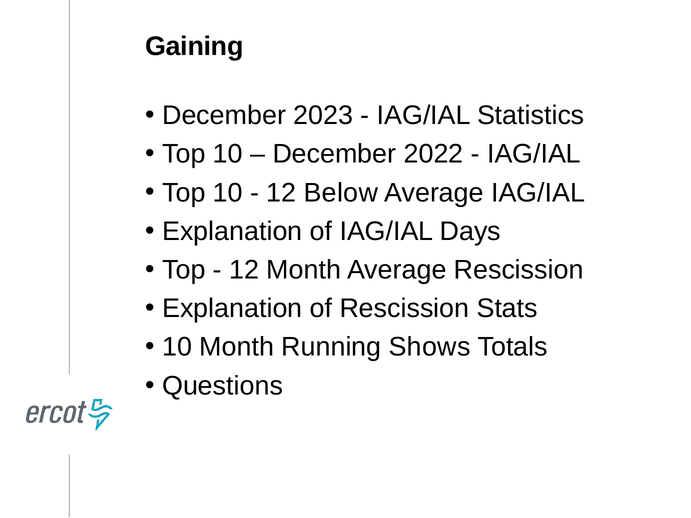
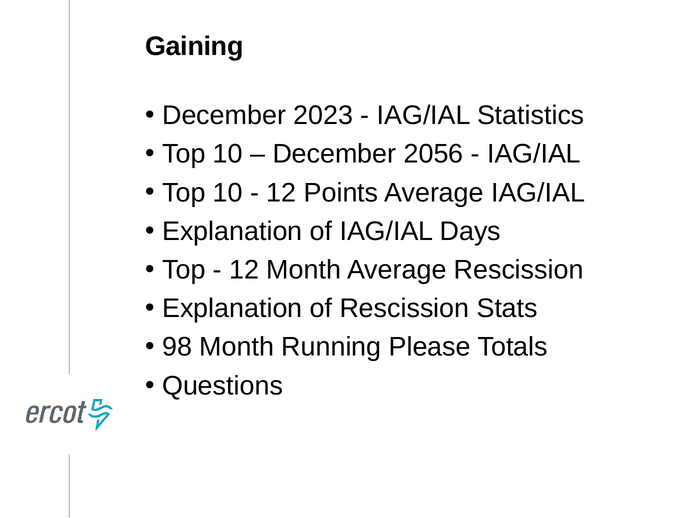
2022: 2022 -> 2056
Below: Below -> Points
10 at (177, 347): 10 -> 98
Shows: Shows -> Please
